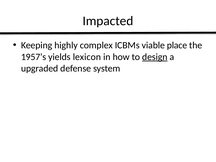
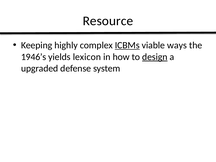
Impacted: Impacted -> Resource
ICBMs underline: none -> present
place: place -> ways
1957’s: 1957’s -> 1946’s
